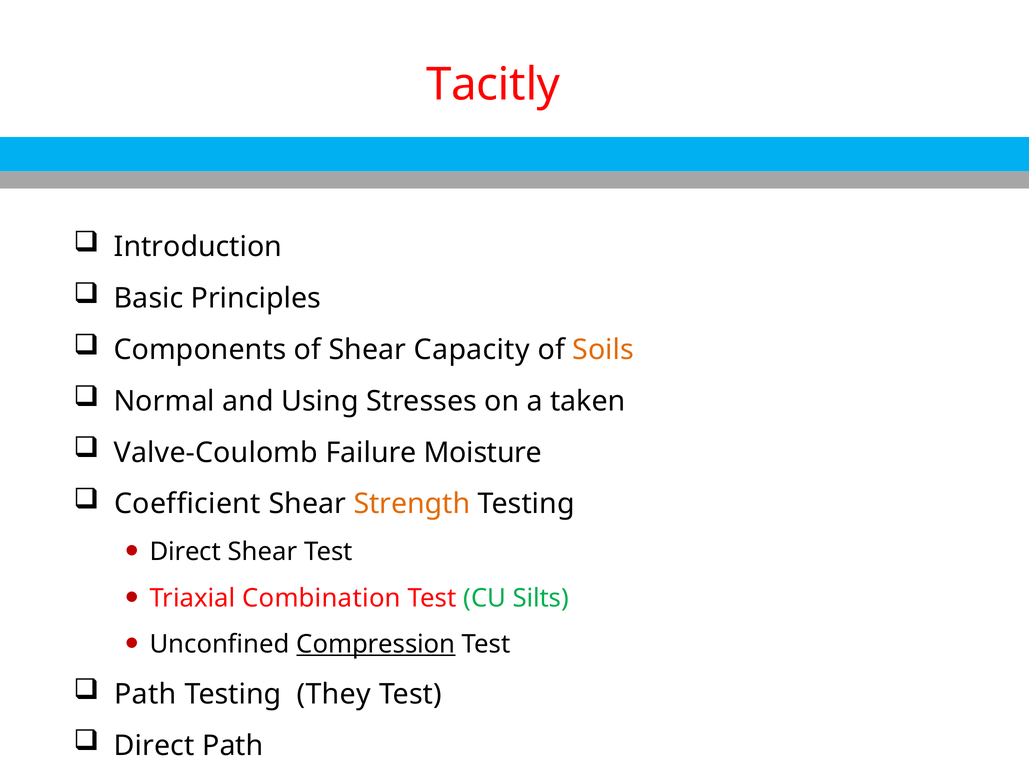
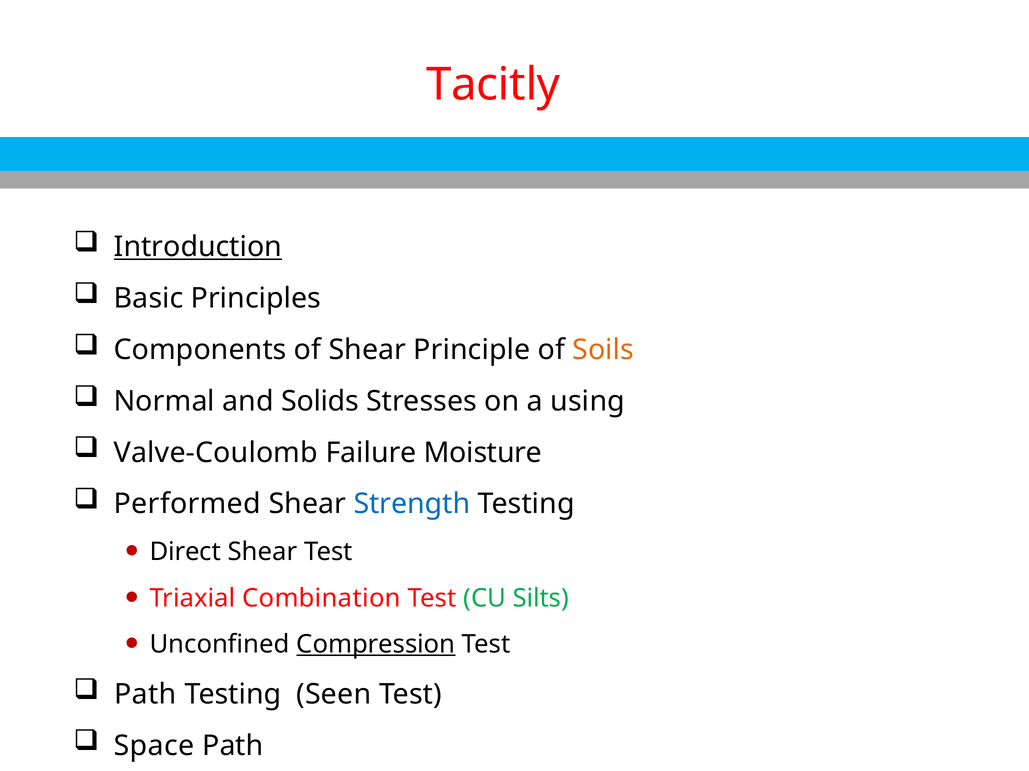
Introduction underline: none -> present
Capacity: Capacity -> Principle
Using: Using -> Solids
taken: taken -> using
Coefficient: Coefficient -> Performed
Strength colour: orange -> blue
They: They -> Seen
Direct at (154, 746): Direct -> Space
